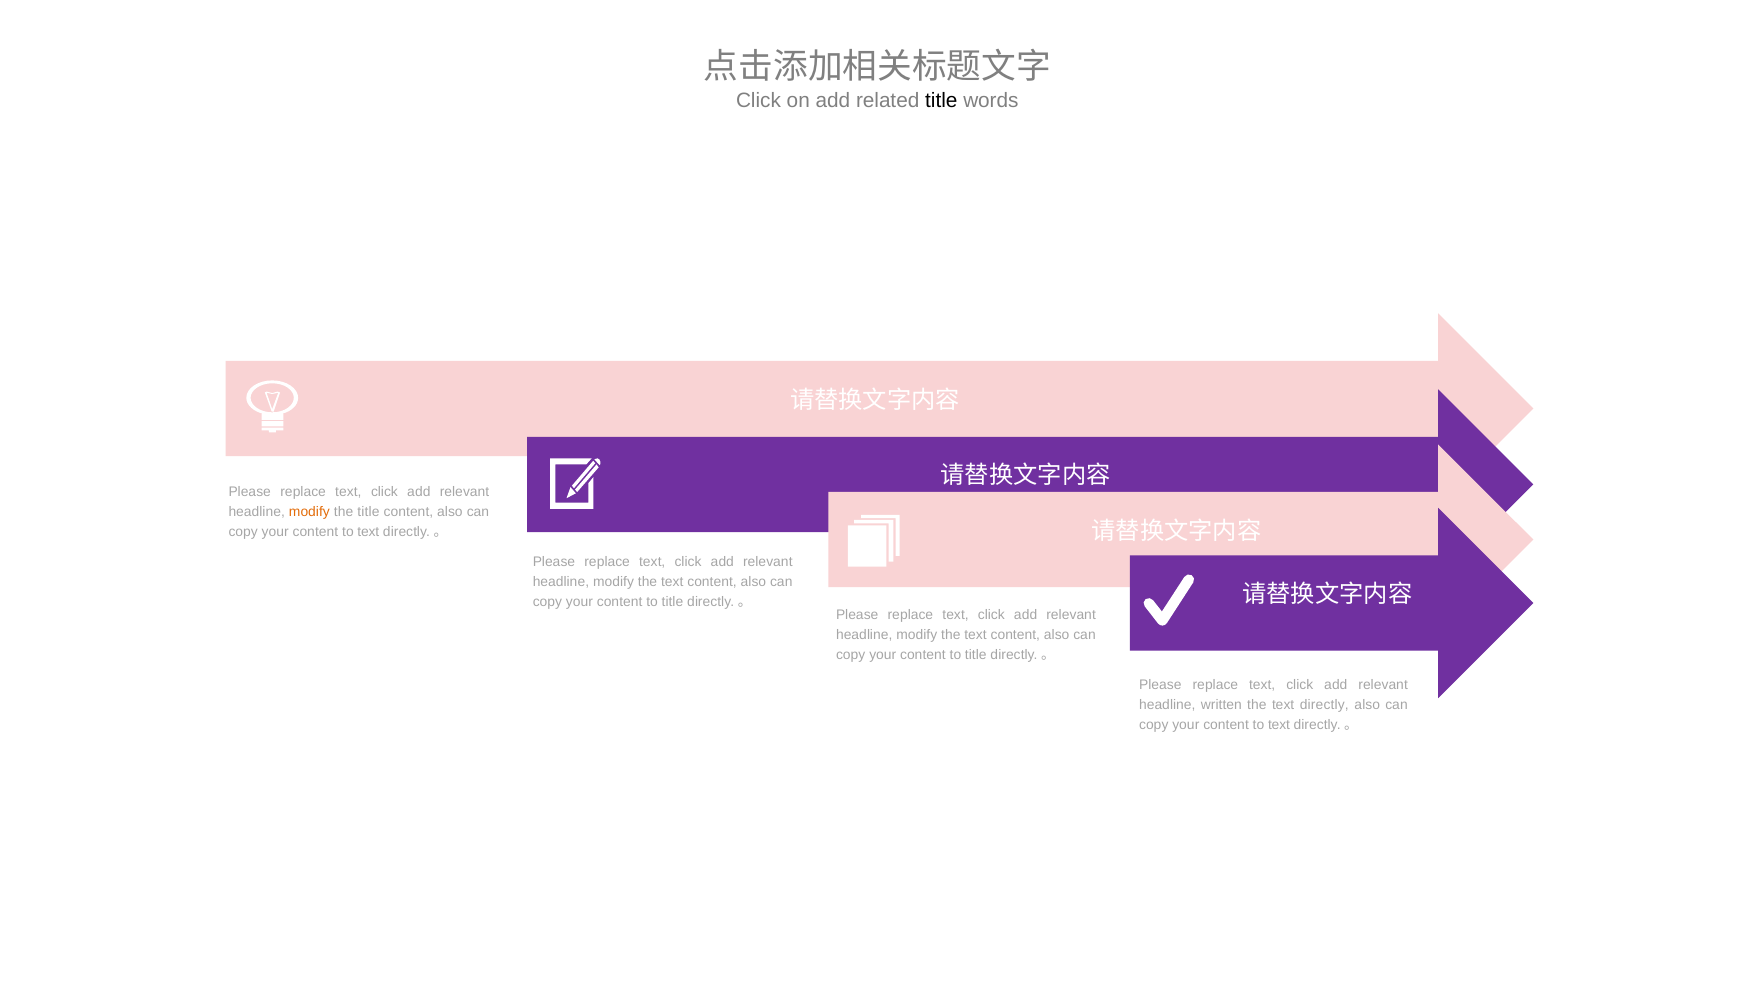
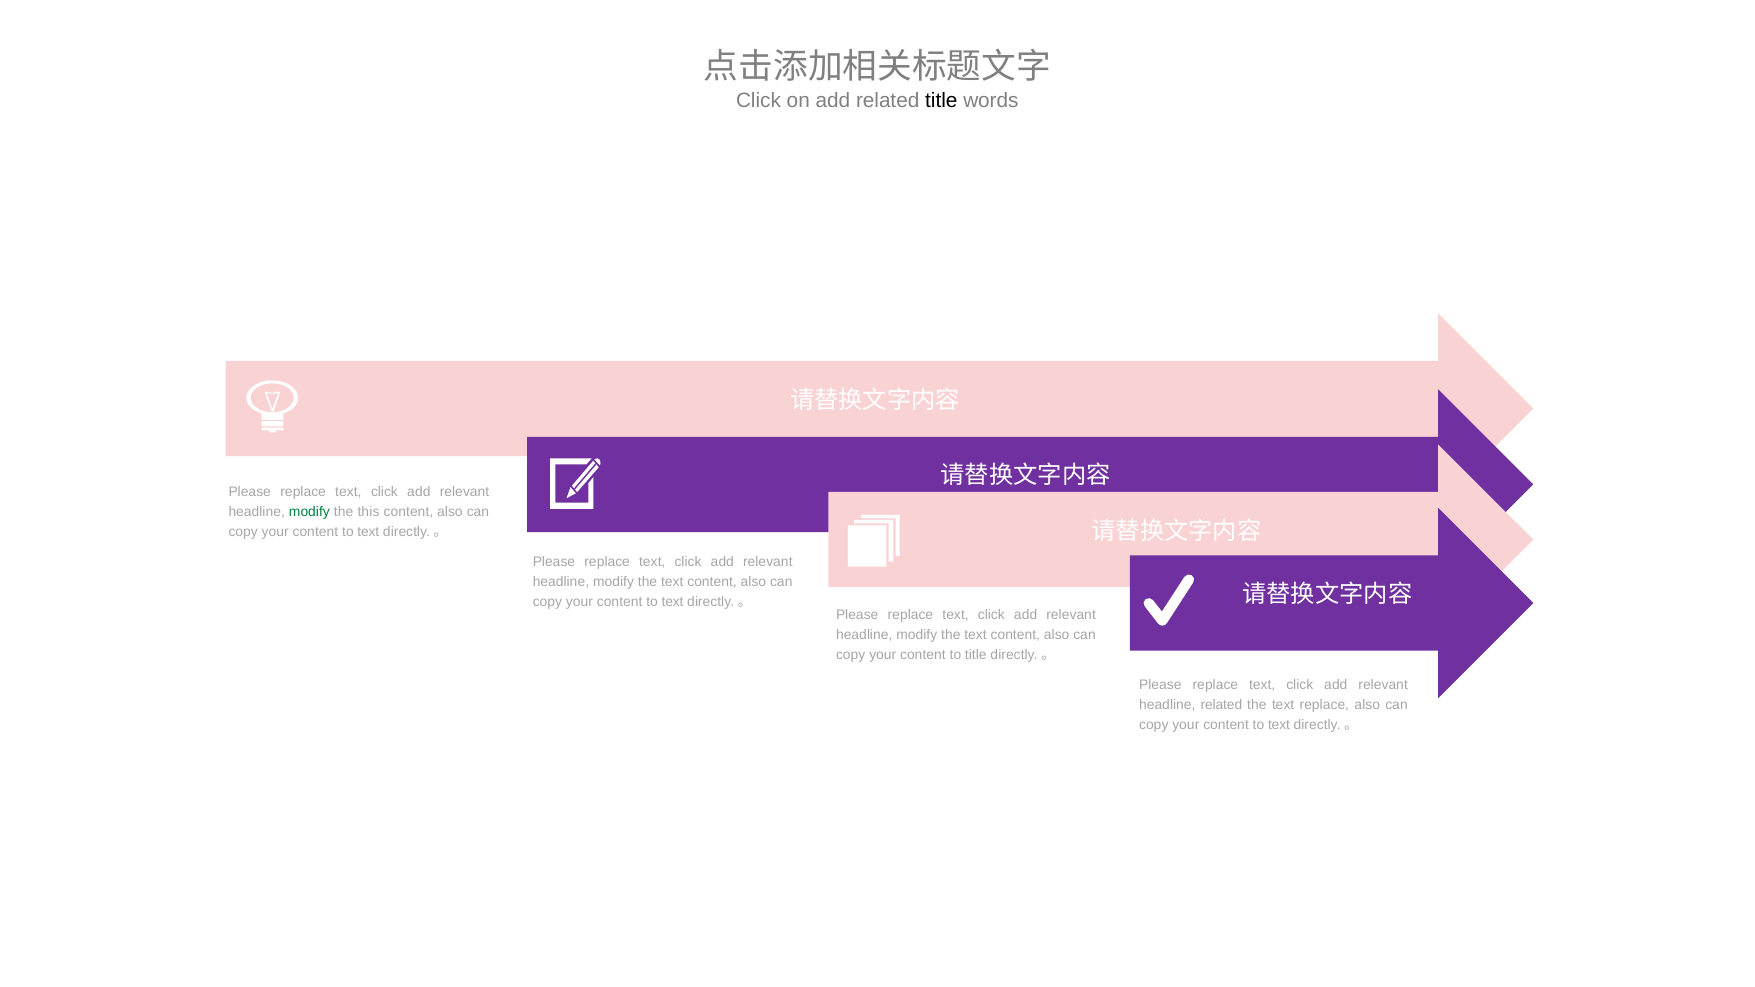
modify at (309, 512) colour: orange -> green
the title: title -> this
title at (672, 602): title -> text
headline written: written -> related
the text directly: directly -> replace
